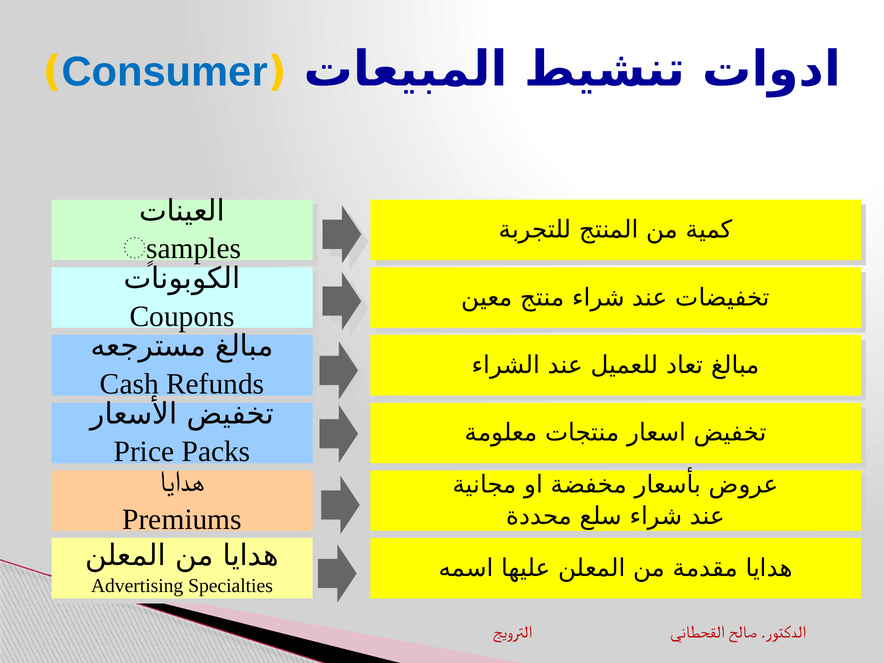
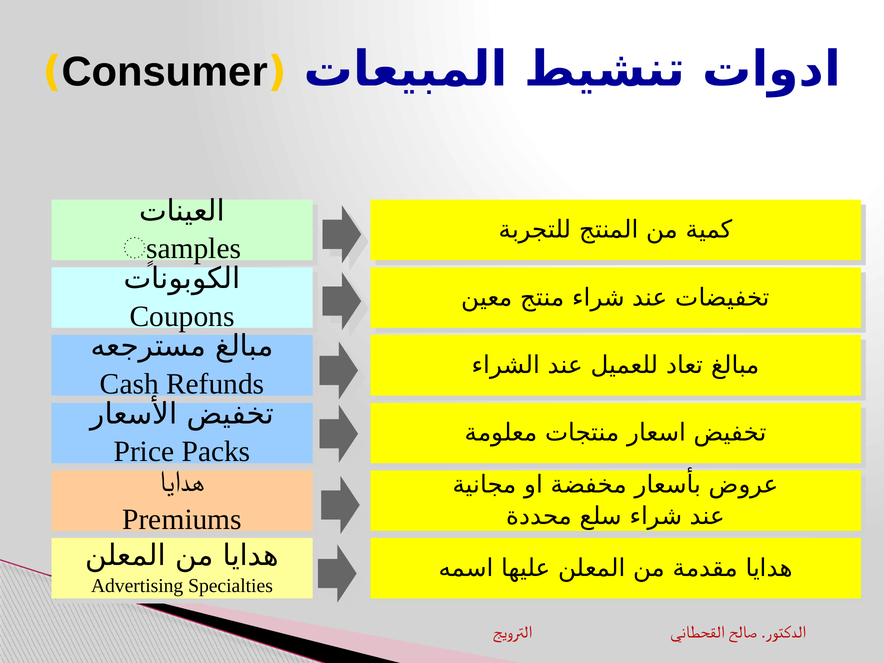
Consumer colour: blue -> black
